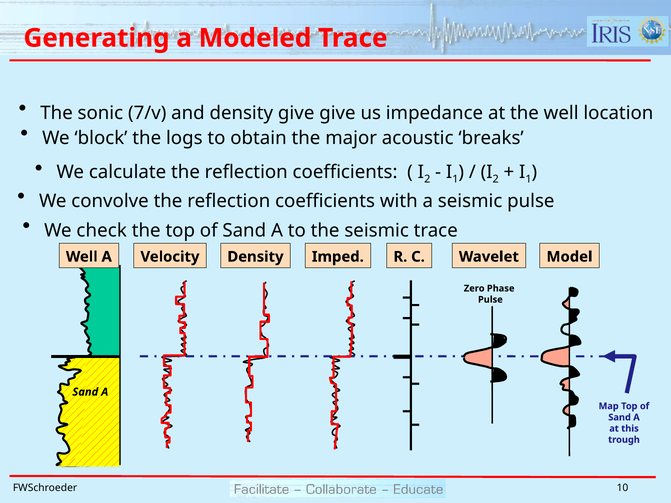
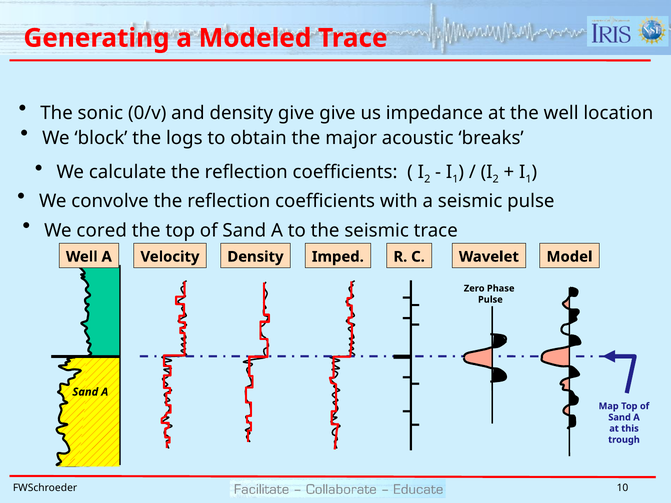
7/v: 7/v -> 0/v
check: check -> cored
